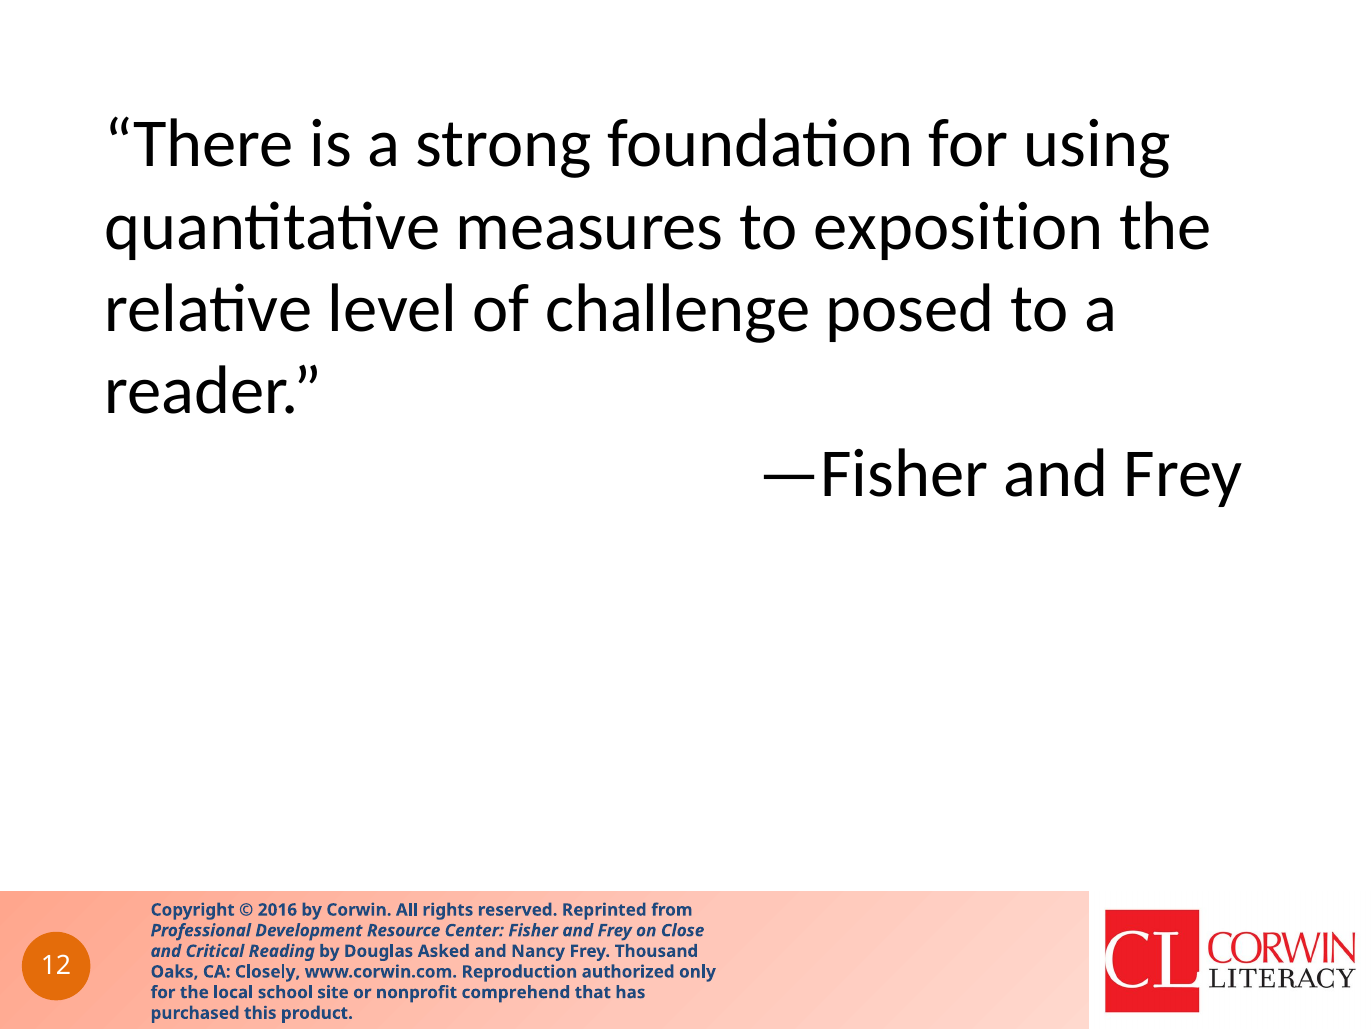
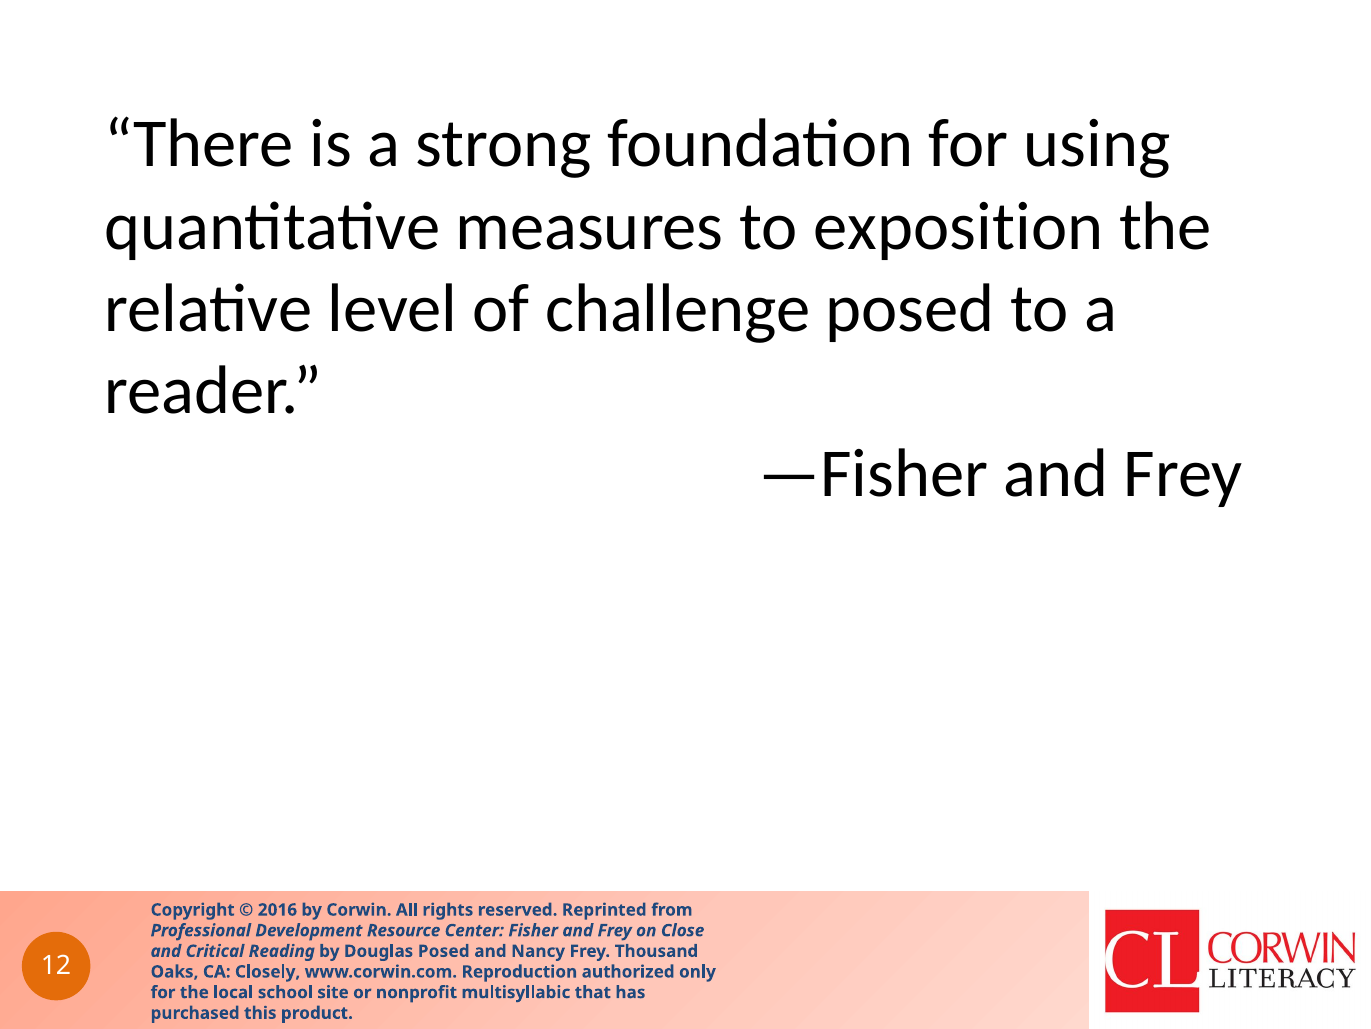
Douglas Asked: Asked -> Posed
comprehend: comprehend -> multisyllabic
